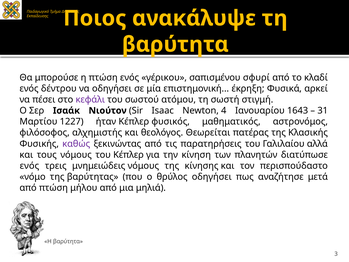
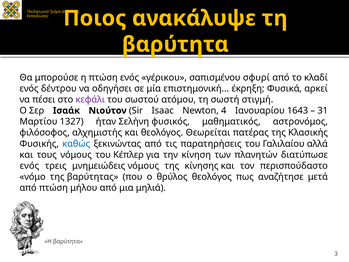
1227: 1227 -> 1327
ήταν Κέπλερ: Κέπλερ -> Σελήνη
καθώς colour: purple -> blue
θρύλος οδηγήσει: οδηγήσει -> θεολόγος
